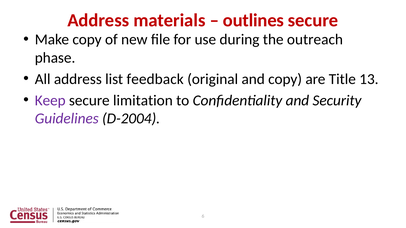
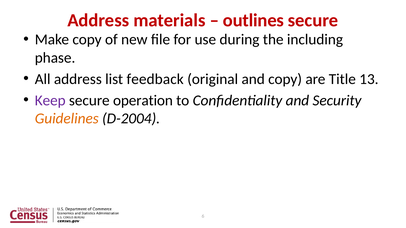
outreach: outreach -> including
limitation: limitation -> operation
Guidelines colour: purple -> orange
